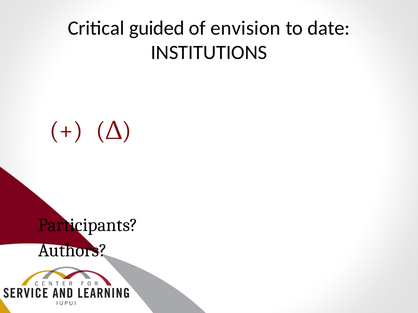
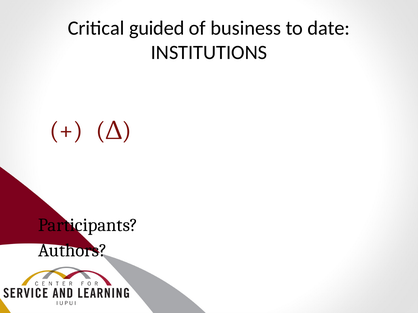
envision: envision -> business
